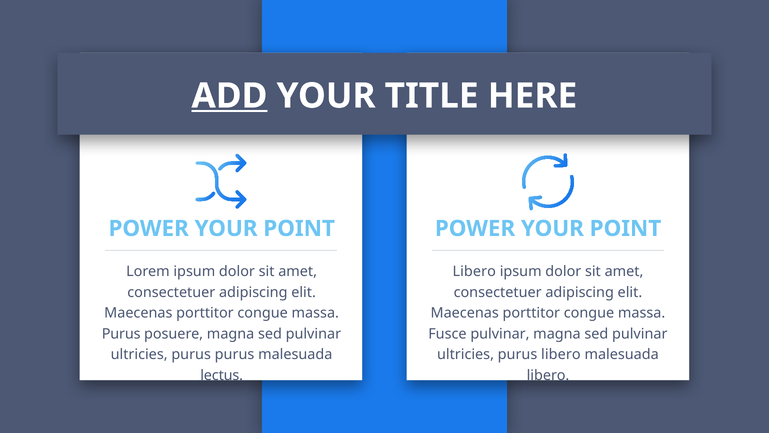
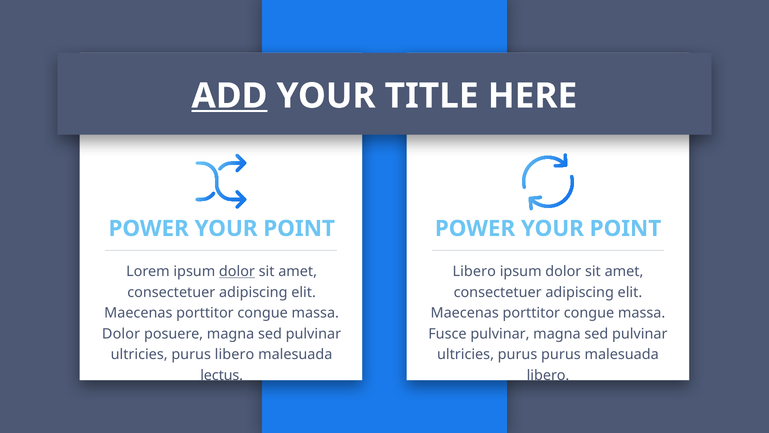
dolor at (237, 271) underline: none -> present
Purus at (121, 334): Purus -> Dolor
purus purus: purus -> libero
purus libero: libero -> purus
